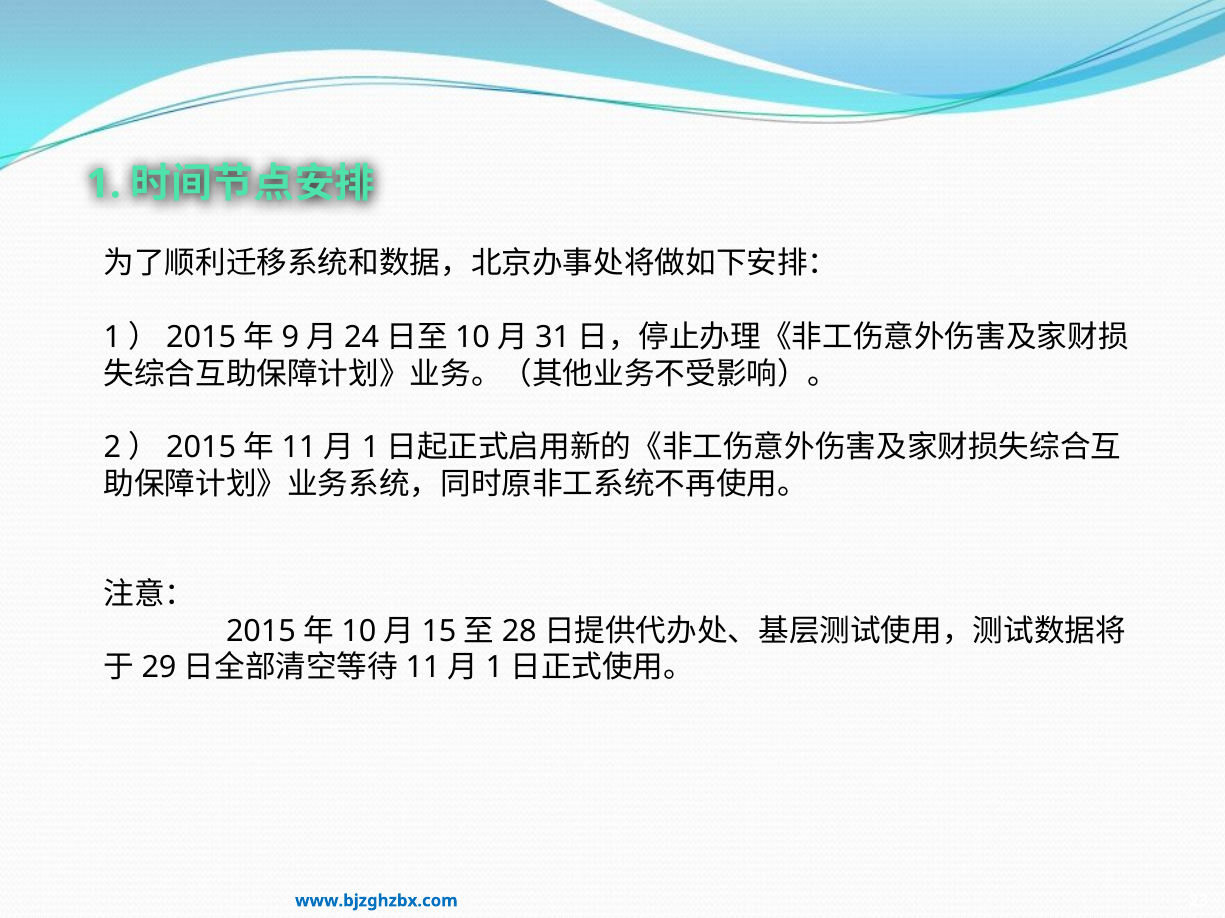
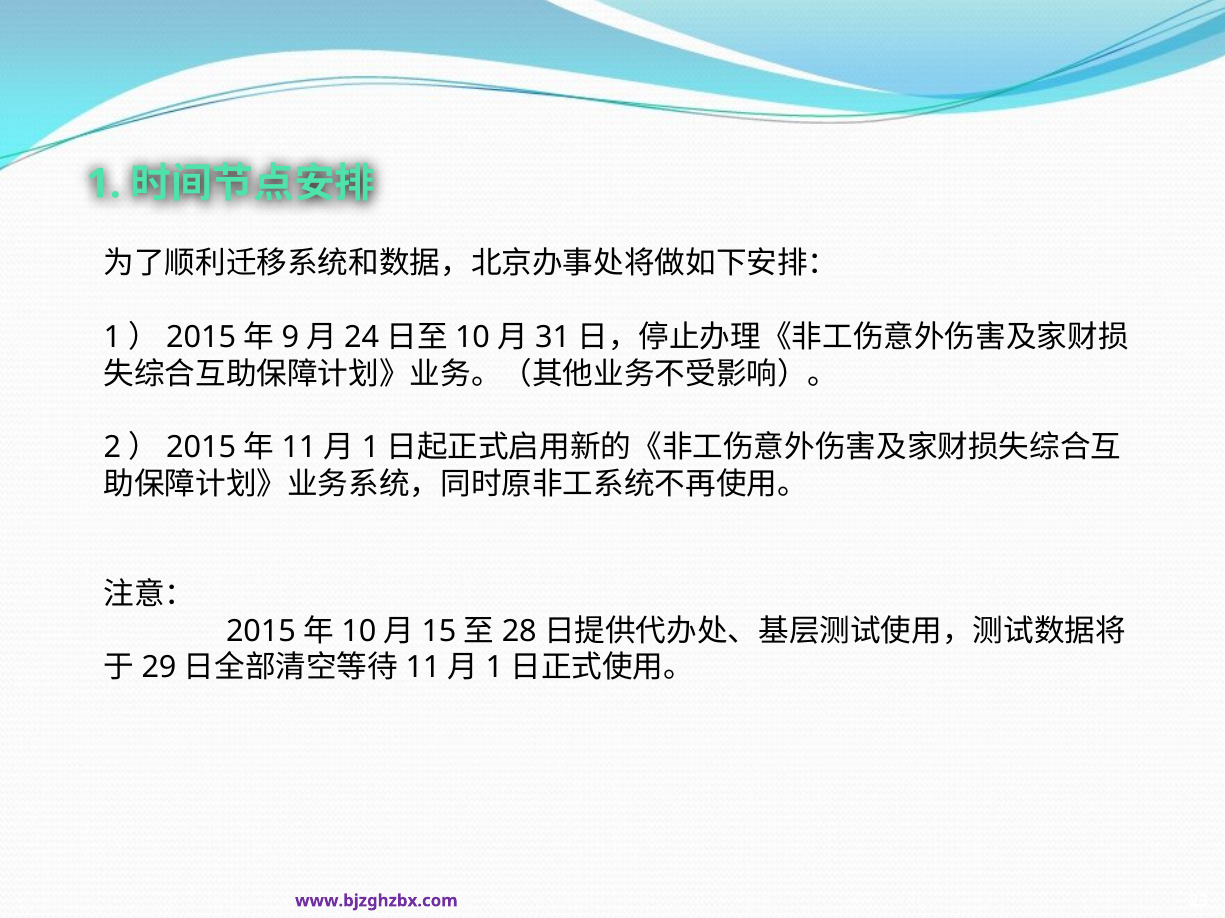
www.bjzghzbx.com colour: blue -> purple
